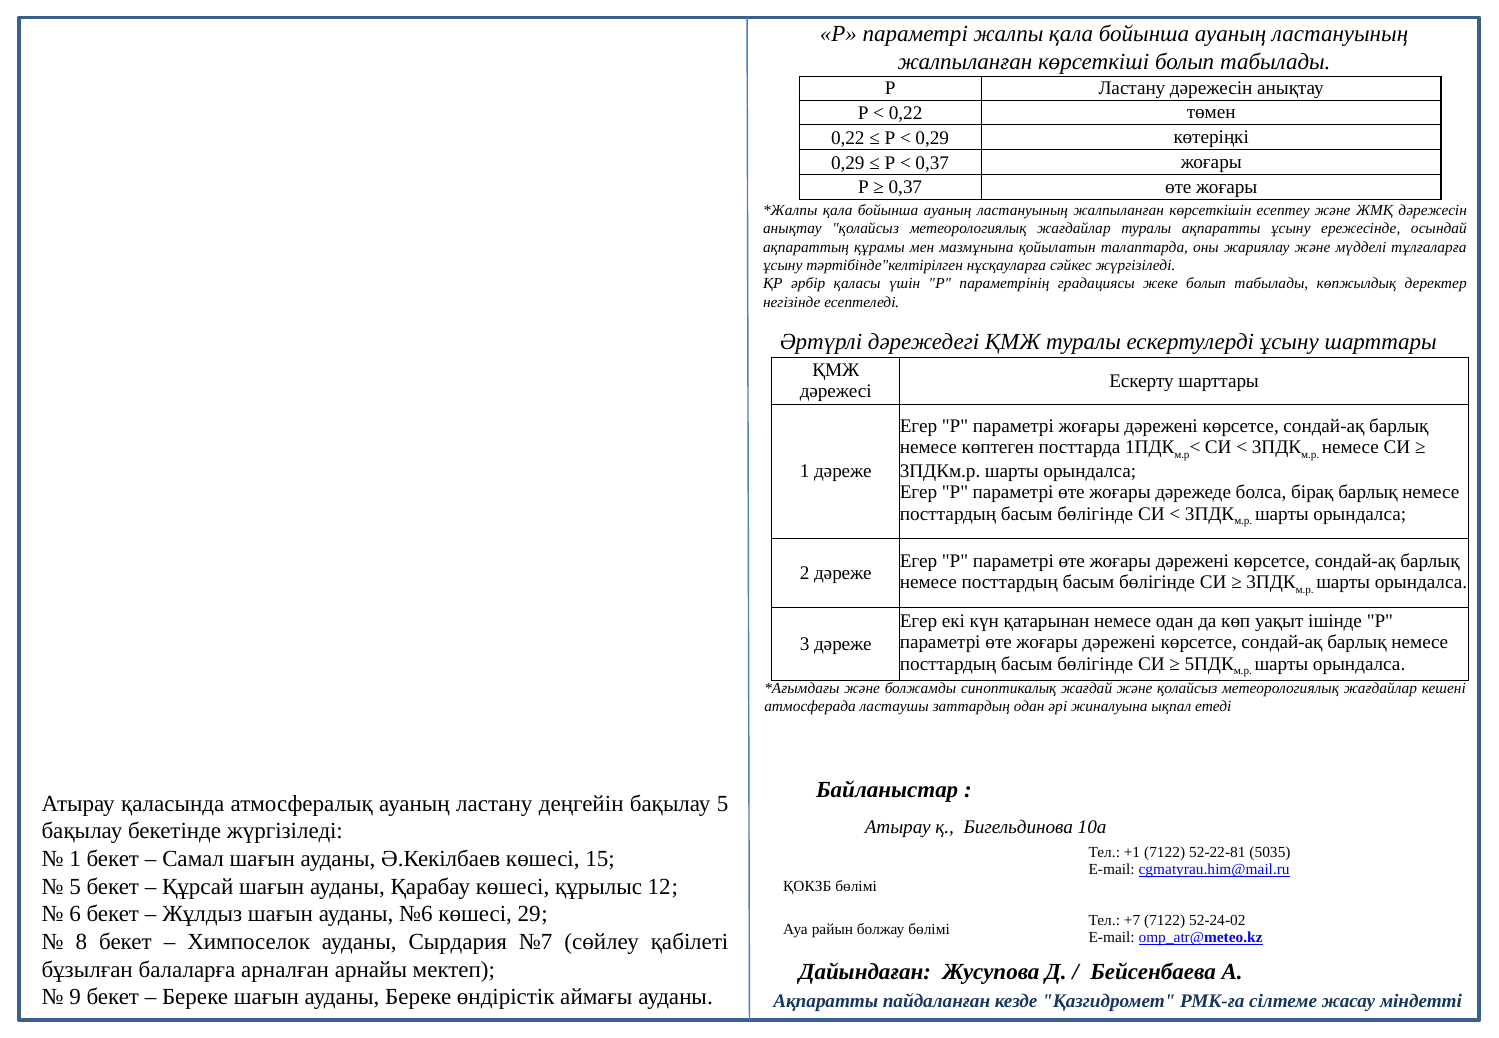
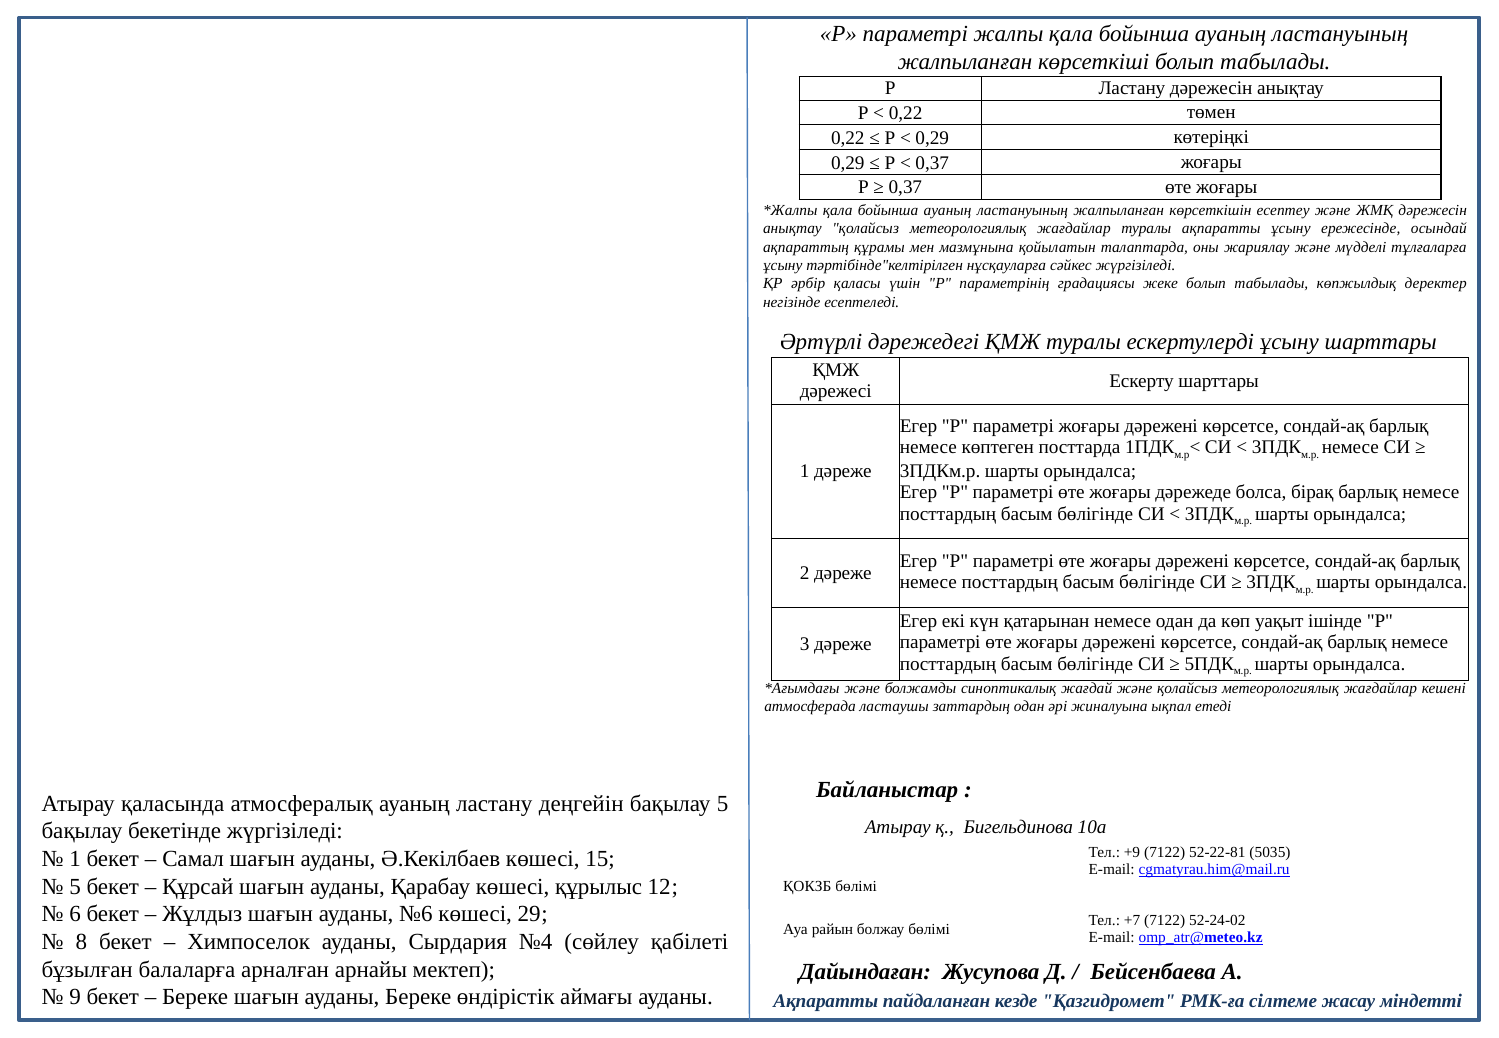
+1: +1 -> +9
№7: №7 -> №4
